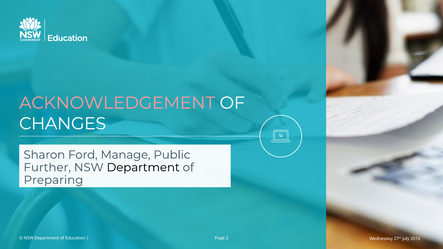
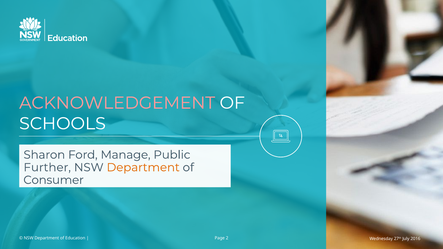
CHANGES: CHANGES -> SCHOOLS
Department at (143, 168) colour: black -> orange
Preparing: Preparing -> Consumer
